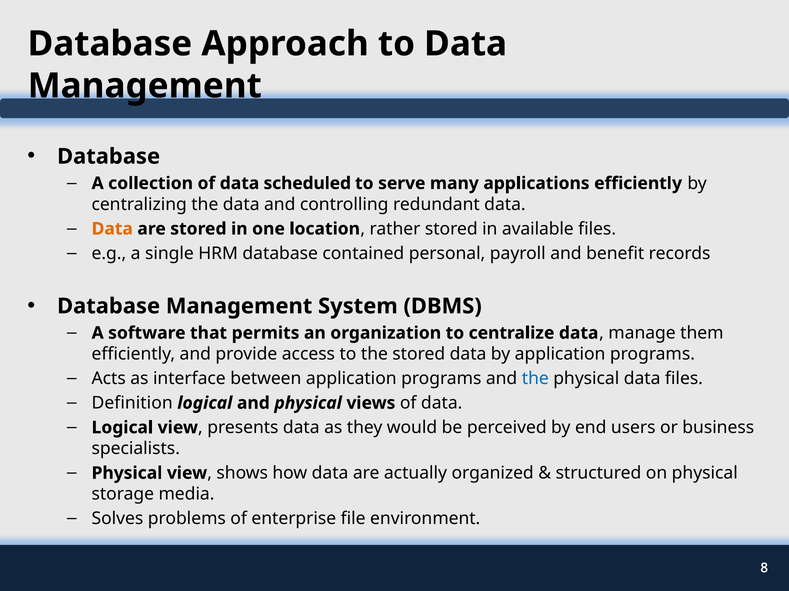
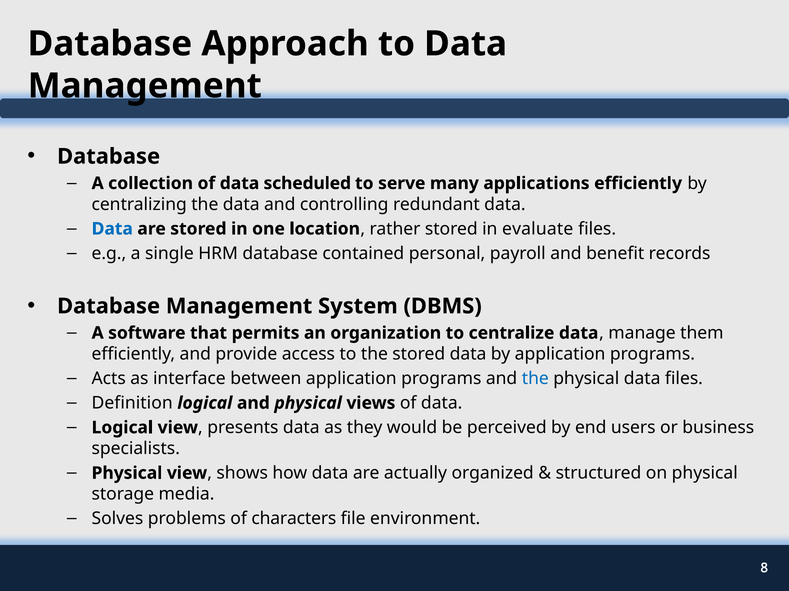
Data at (112, 229) colour: orange -> blue
available: available -> evaluate
enterprise: enterprise -> characters
